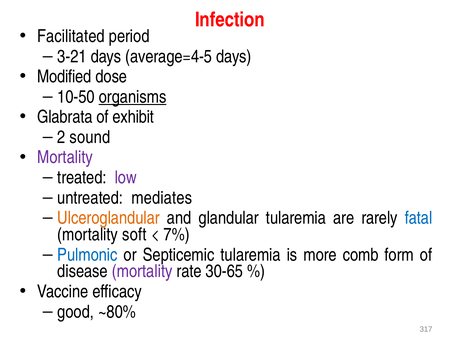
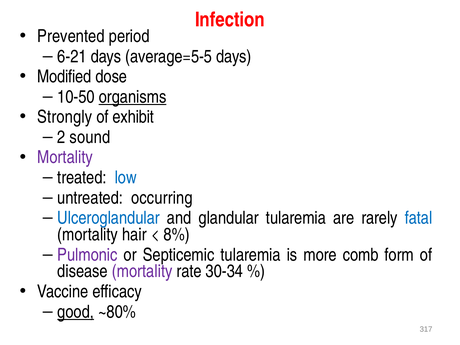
Facilitated: Facilitated -> Prevented
3-21: 3-21 -> 6-21
average=4-5: average=4-5 -> average=5-5
Glabrata: Glabrata -> Strongly
low colour: purple -> blue
mediates: mediates -> occurring
Ulceroglandular colour: orange -> blue
soft: soft -> hair
7%: 7% -> 8%
Pulmonic colour: blue -> purple
30-65: 30-65 -> 30-34
good underline: none -> present
